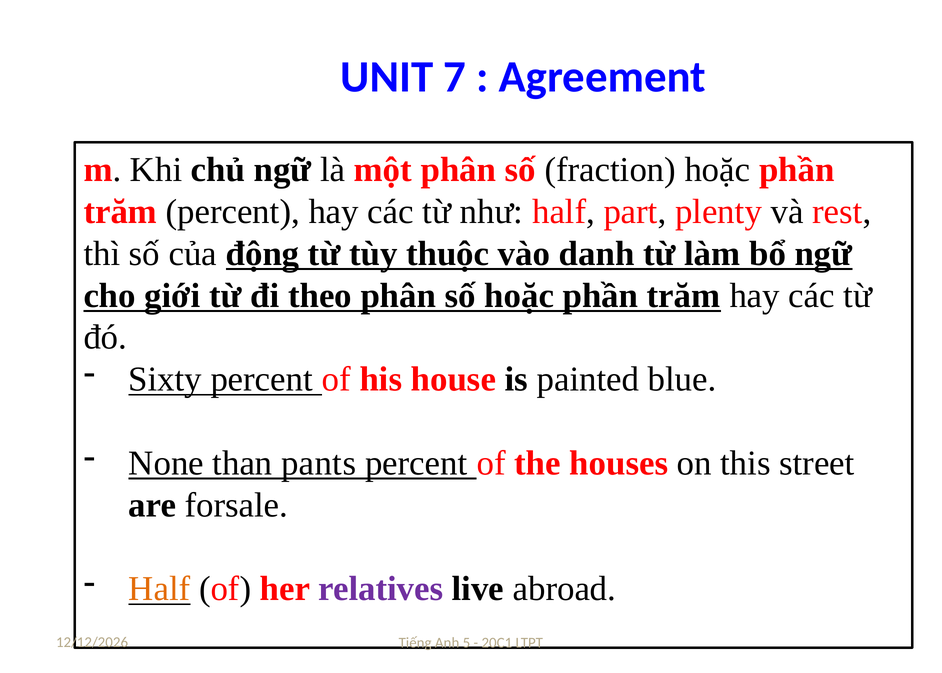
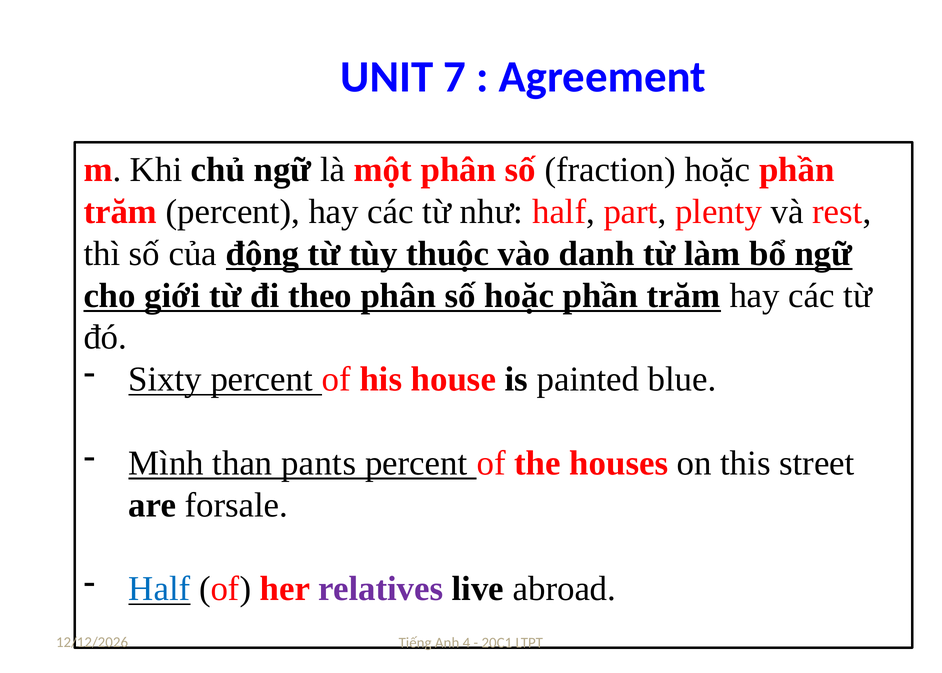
None: None -> Mình
Half at (159, 589) colour: orange -> blue
5: 5 -> 4
